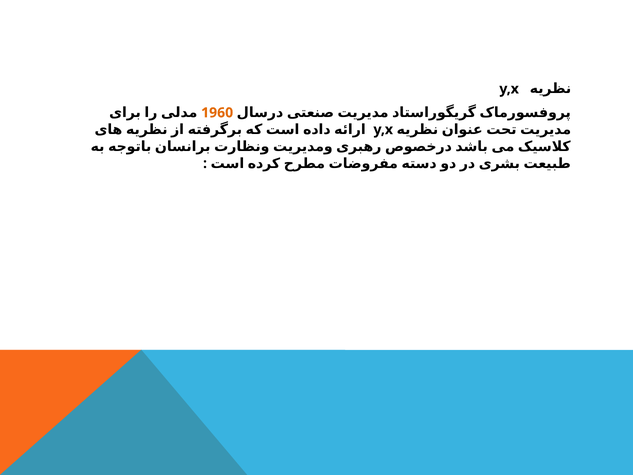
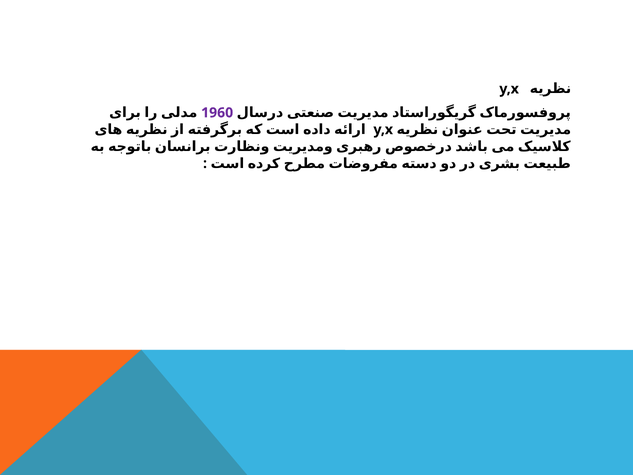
1960 colour: orange -> purple
